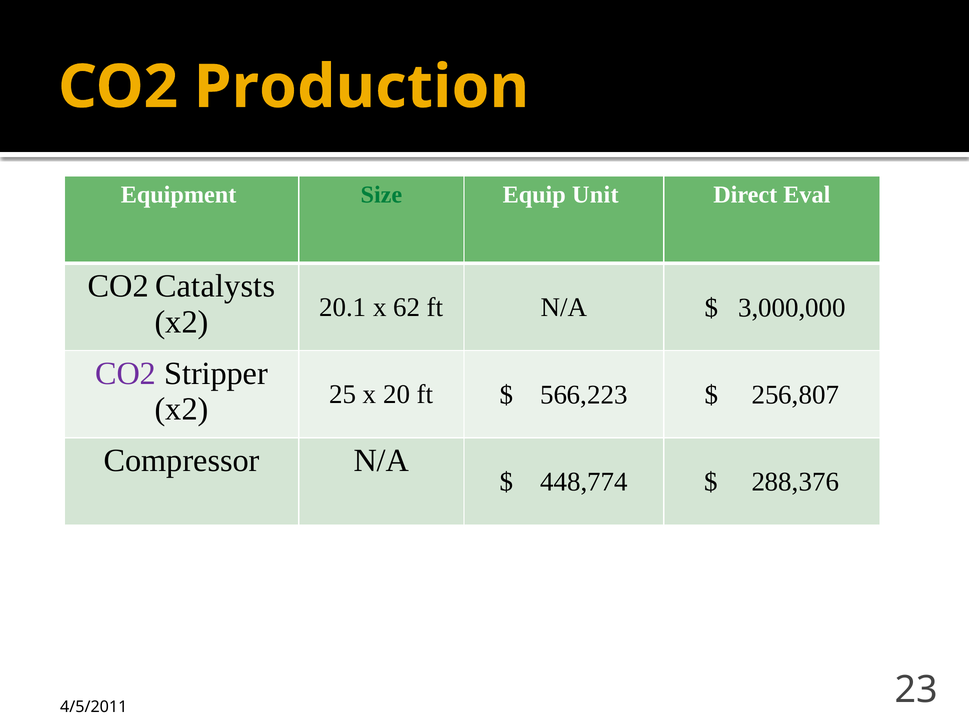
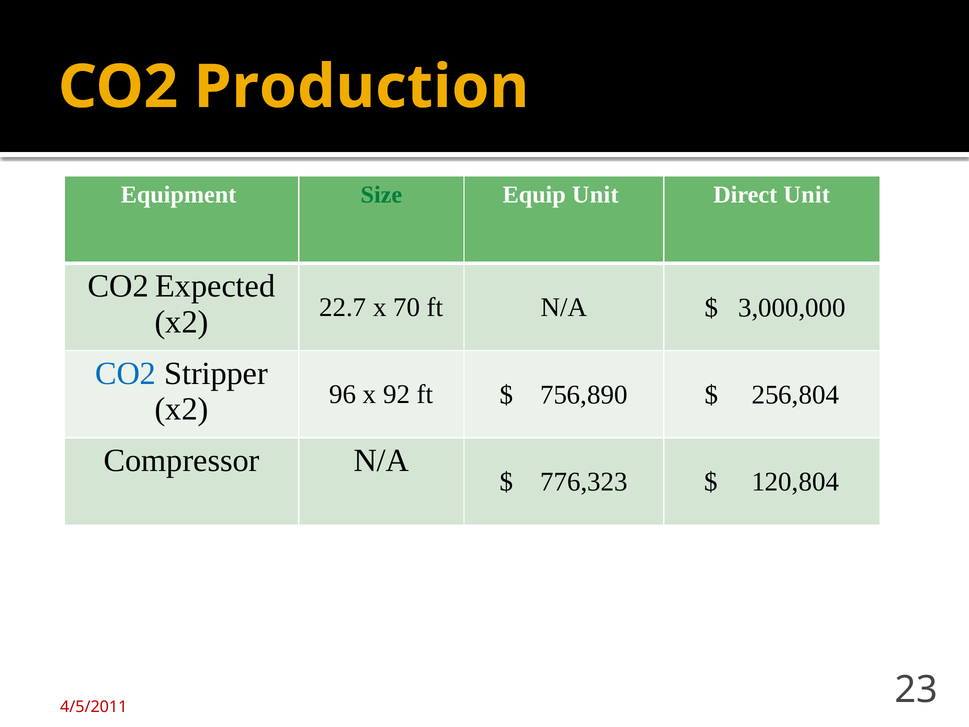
Direct Eval: Eval -> Unit
Catalysts: Catalysts -> Expected
20.1: 20.1 -> 22.7
62: 62 -> 70
CO2 at (126, 373) colour: purple -> blue
25: 25 -> 96
20: 20 -> 92
566,223: 566,223 -> 756,890
256,807: 256,807 -> 256,804
448,774: 448,774 -> 776,323
288,376: 288,376 -> 120,804
4/5/2011 colour: black -> red
